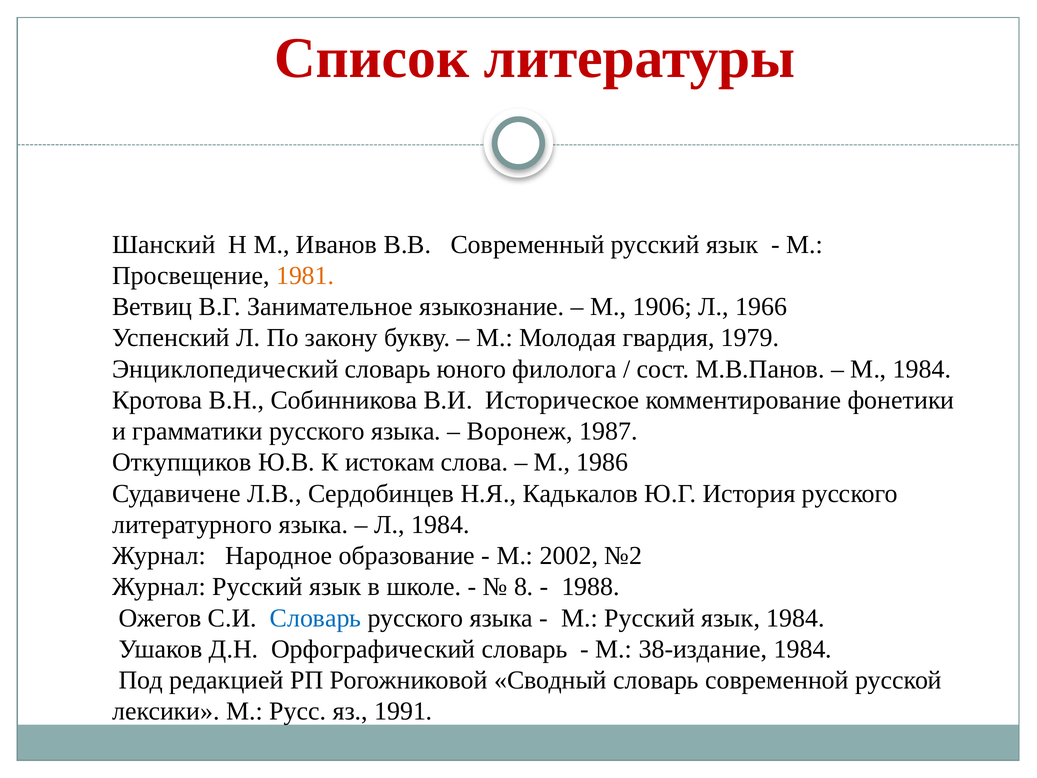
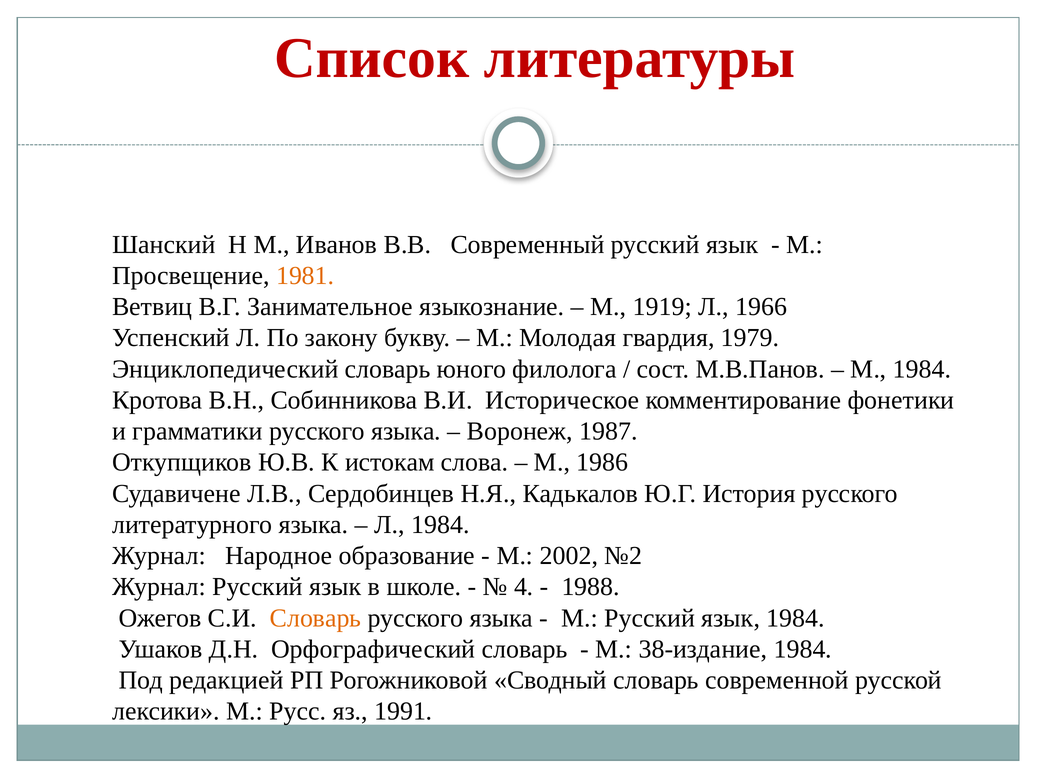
1906: 1906 -> 1919
8: 8 -> 4
Словарь at (316, 618) colour: blue -> orange
